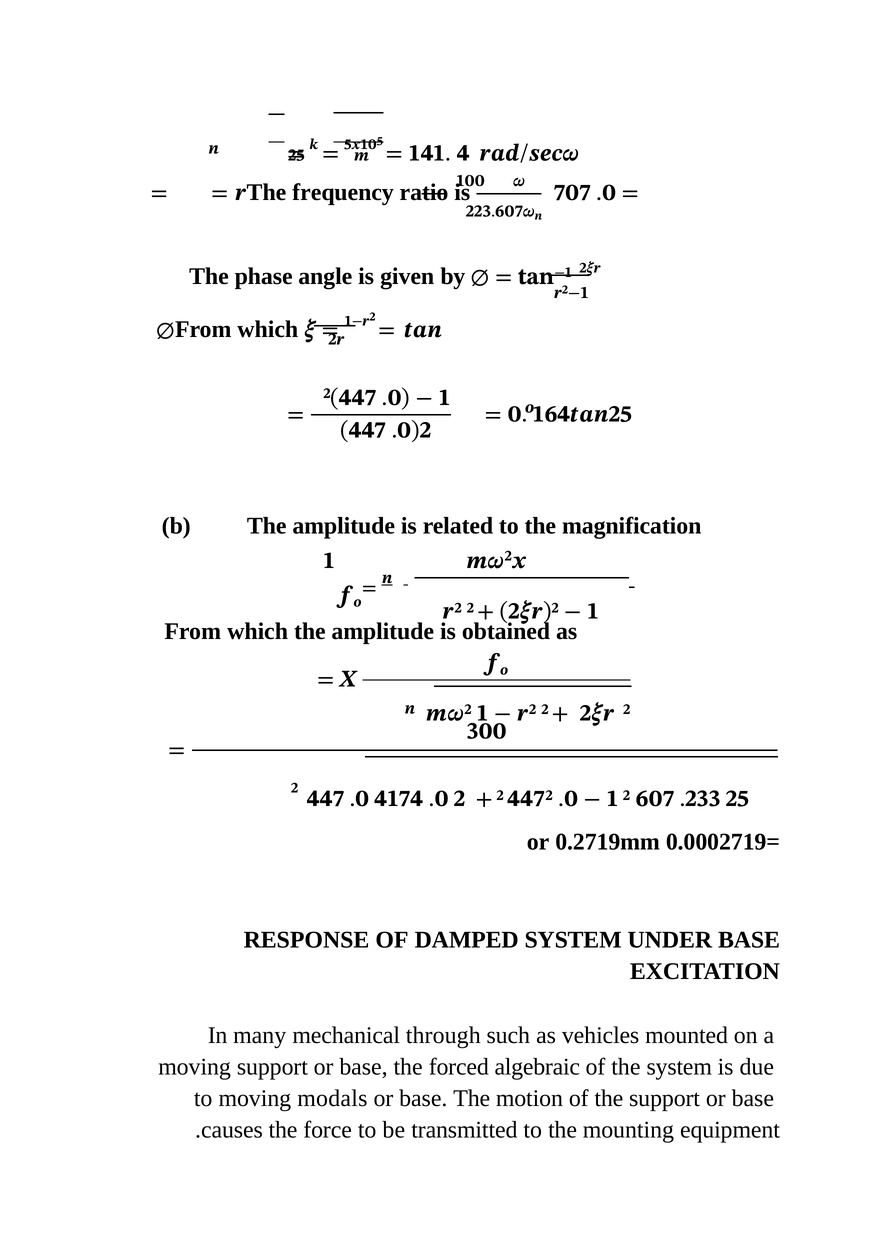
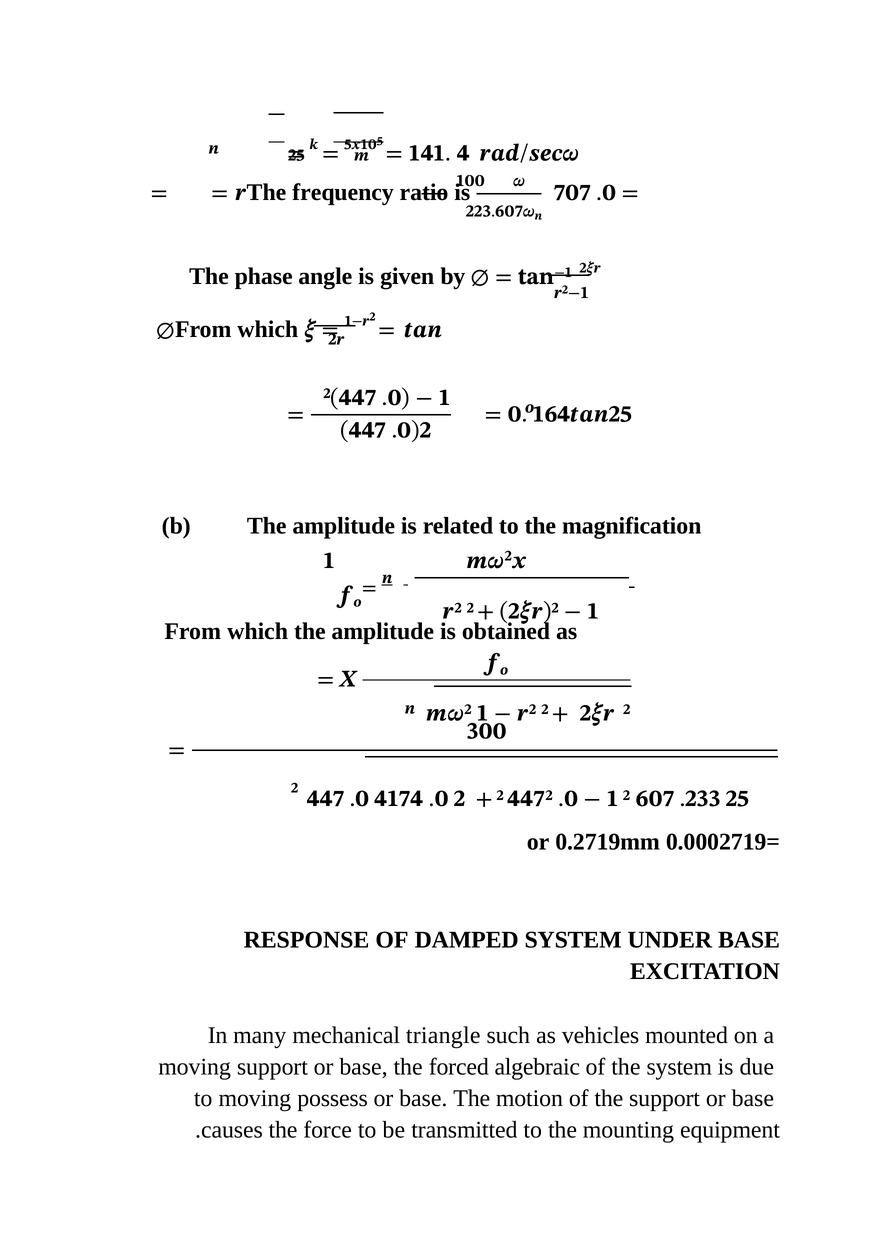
through: through -> triangle
modals: modals -> possess
